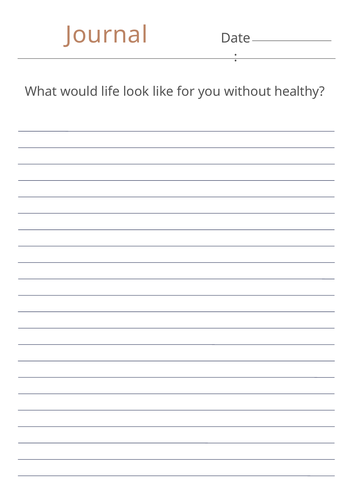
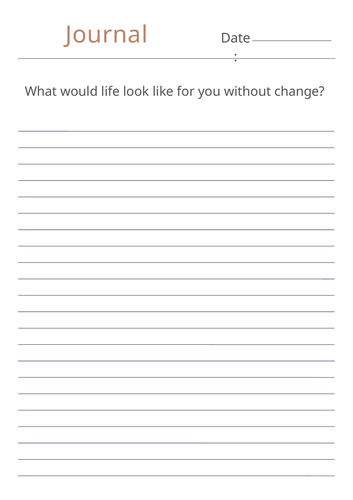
healthy: healthy -> change
